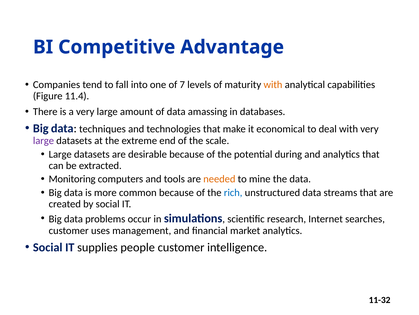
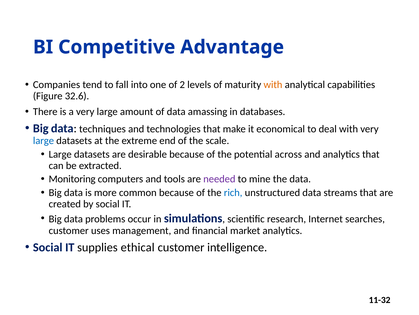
7: 7 -> 2
11.4: 11.4 -> 32.6
large at (43, 140) colour: purple -> blue
during: during -> across
needed colour: orange -> purple
people: people -> ethical
